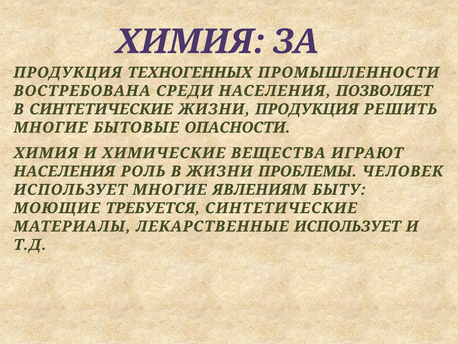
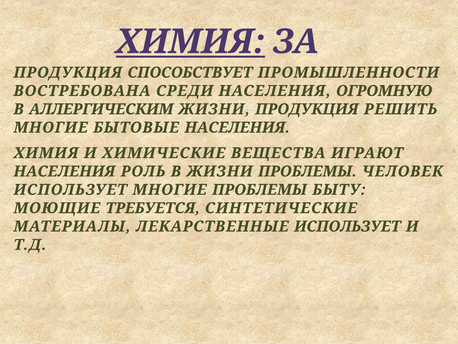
ХИМИЯ at (191, 42) underline: none -> present
ТЕХНОГЕННЫХ: ТЕХНОГЕННЫХ -> СПОСОБСТВУЕТ
ПОЗВОЛЯЕТ: ПОЗВОЛЯЕТ -> ОГРОМНУЮ
В СИНТЕТИЧЕСКИЕ: СИНТЕТИЧЕСКИЕ -> АЛЛЕРГИЧЕСКИМ
БЫТОВЫЕ ОПАСНОСТИ: ОПАСНОСТИ -> НАСЕЛЕНИЯ
МНОГИЕ ЯВЛЕНИЯМ: ЯВЛЕНИЯМ -> ПРОБЛЕМЫ
